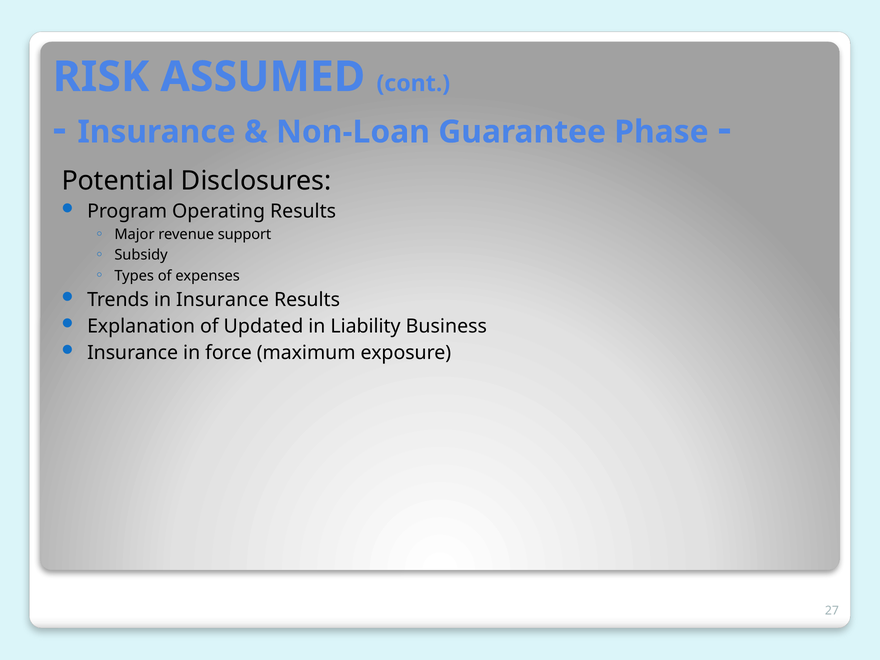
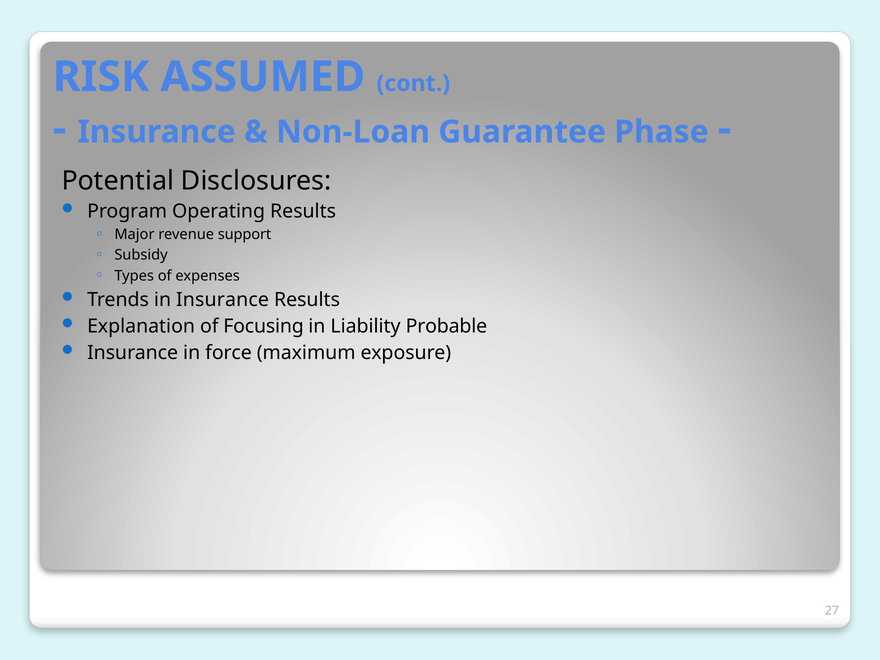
Updated: Updated -> Focusing
Business: Business -> Probable
